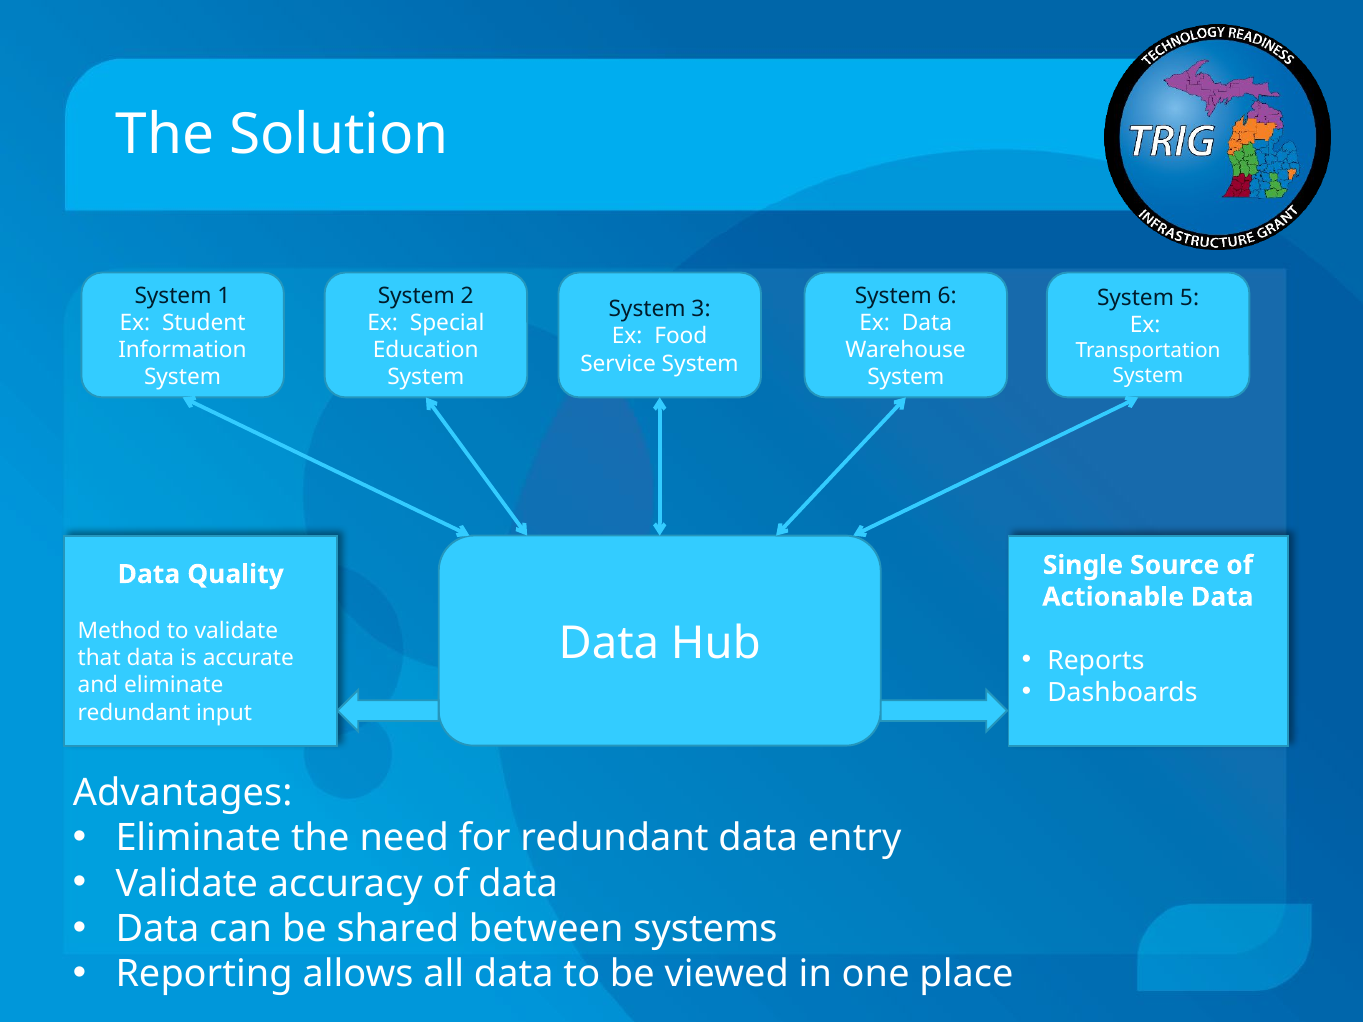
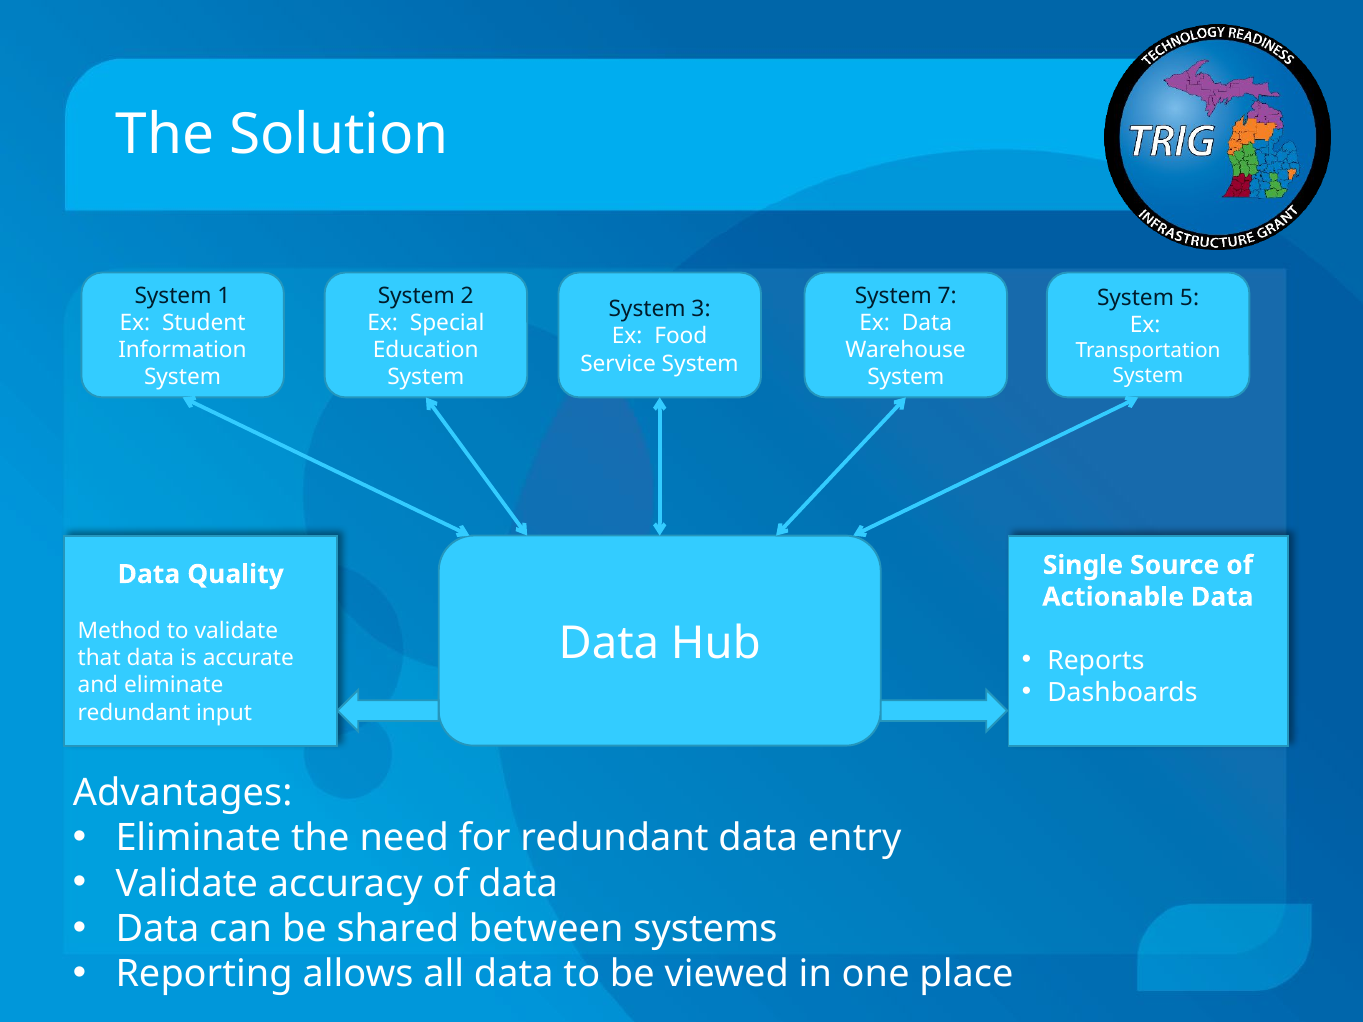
6: 6 -> 7
